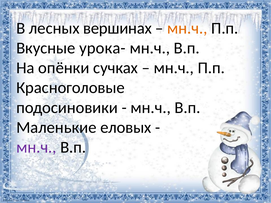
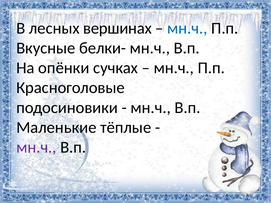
мн.ч at (187, 28) colour: orange -> blue
урока-: урока- -> белки-
еловых: еловых -> тёплые
